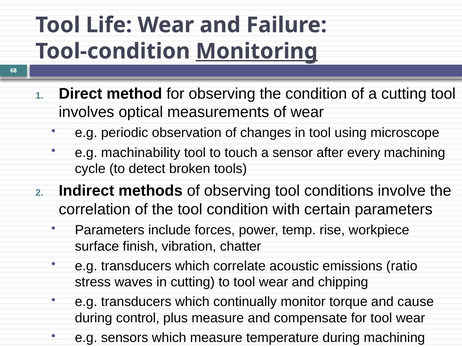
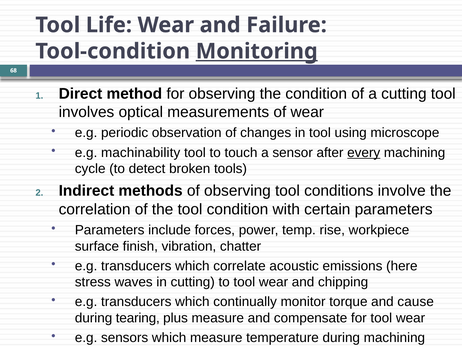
every underline: none -> present
ratio: ratio -> here
control: control -> tearing
